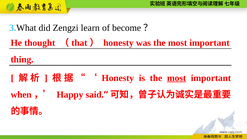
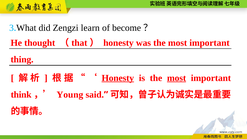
Honesty at (118, 78) underline: none -> present
when: when -> think
Happy: Happy -> Young
